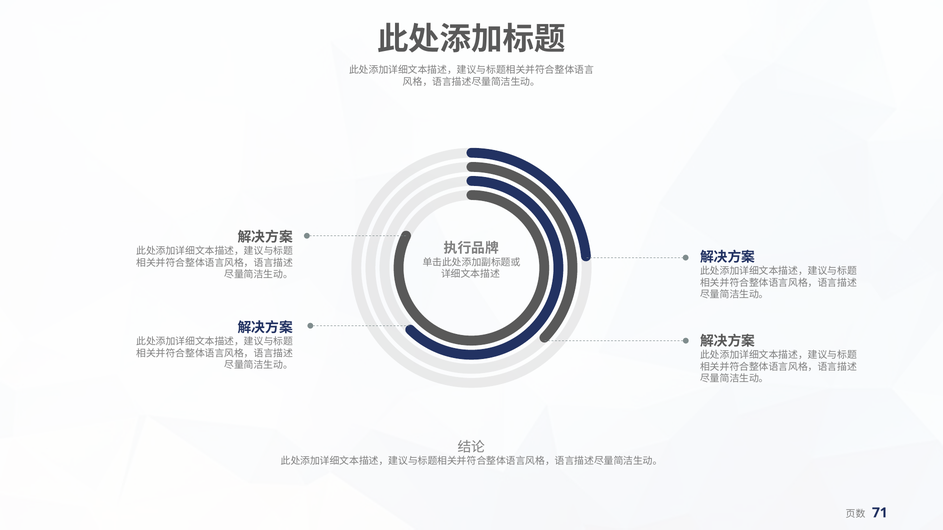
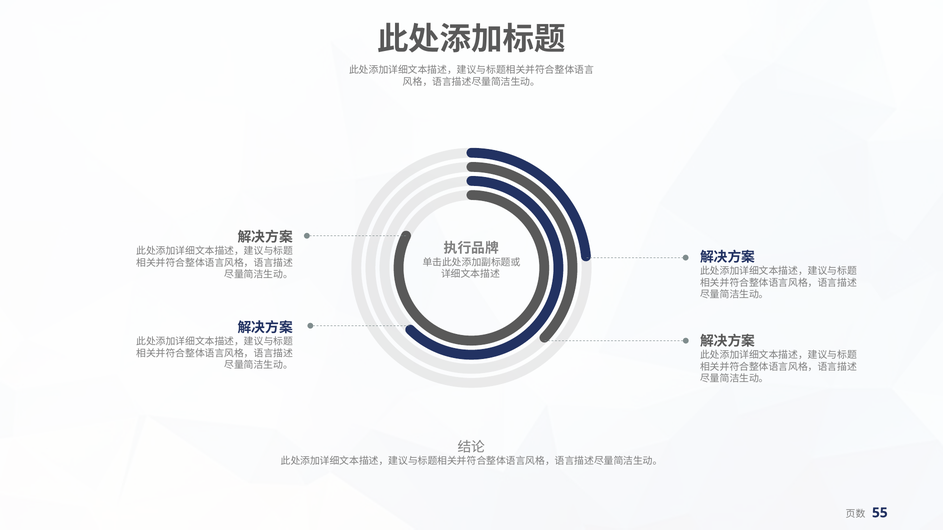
71: 71 -> 55
